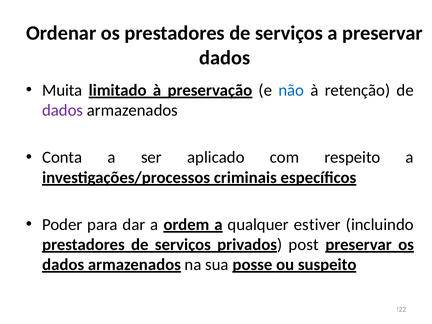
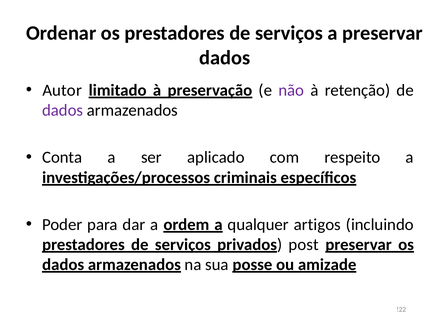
Muita: Muita -> Autor
não colour: blue -> purple
estiver: estiver -> artigos
suspeito: suspeito -> amizade
